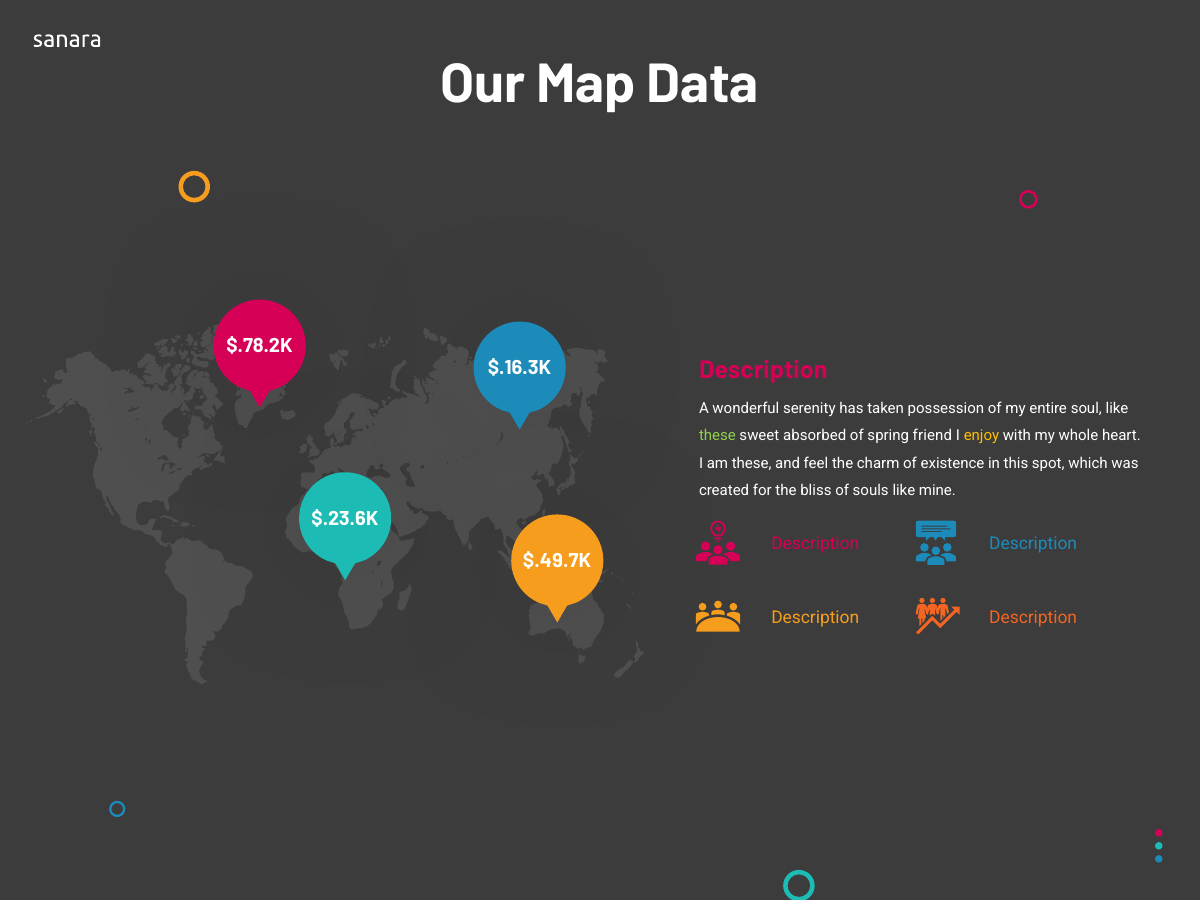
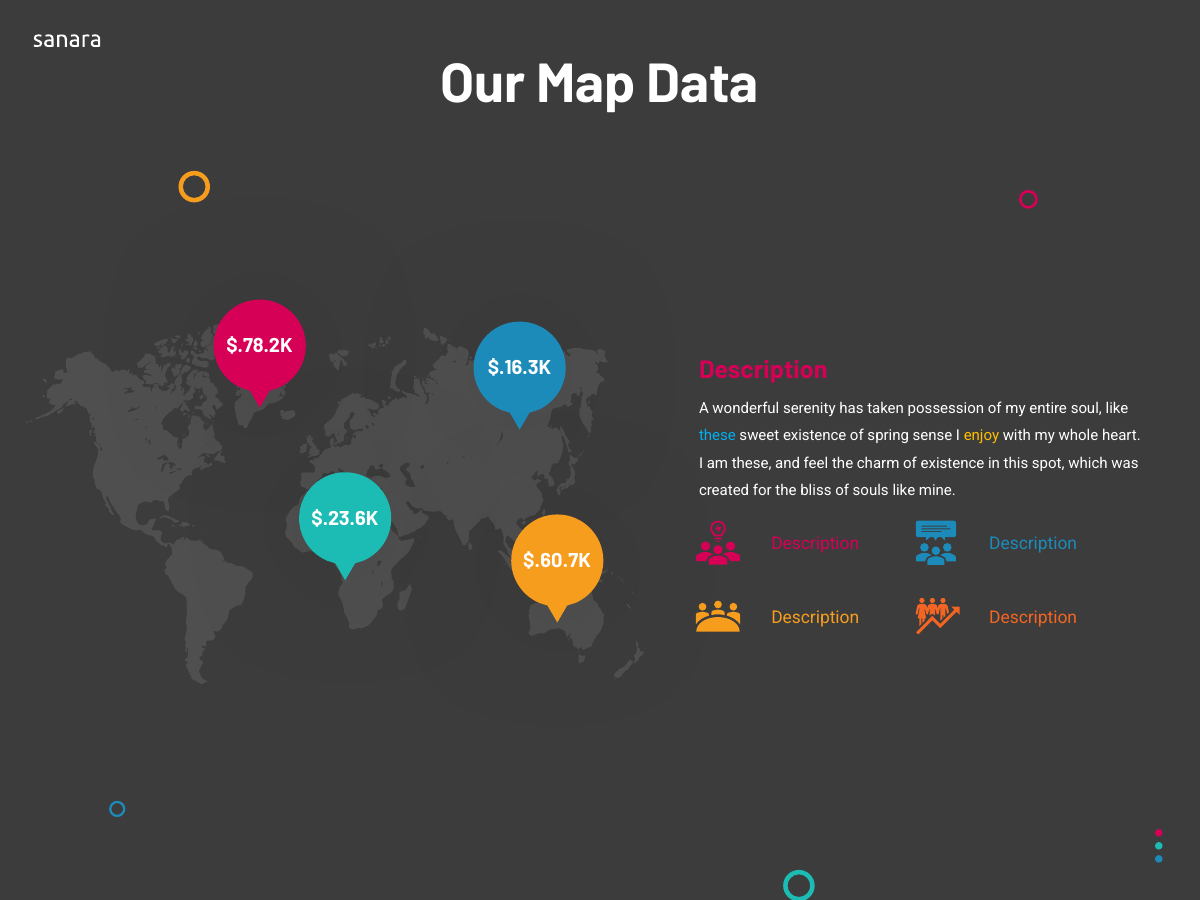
these at (717, 436) colour: light green -> light blue
sweet absorbed: absorbed -> existence
friend: friend -> sense
$.49.7K: $.49.7K -> $.60.7K
